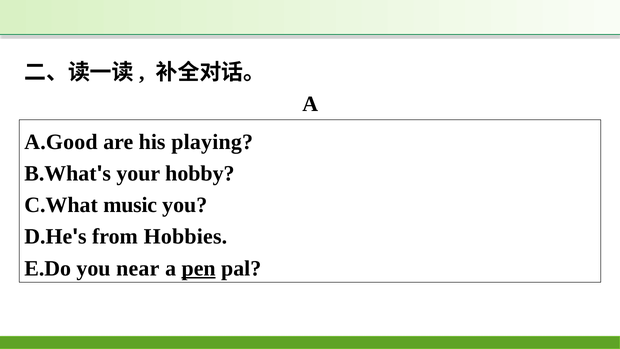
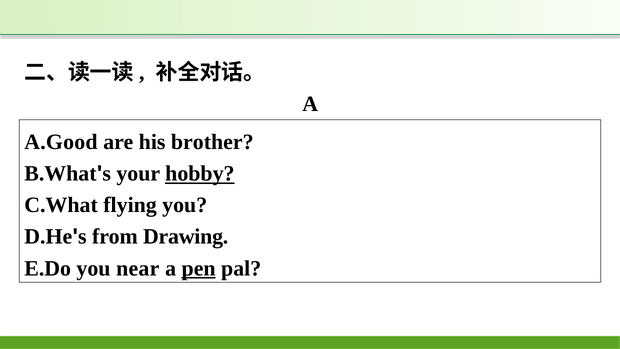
playing: playing -> brother
hobby underline: none -> present
music: music -> flying
Hobbies: Hobbies -> Drawing
